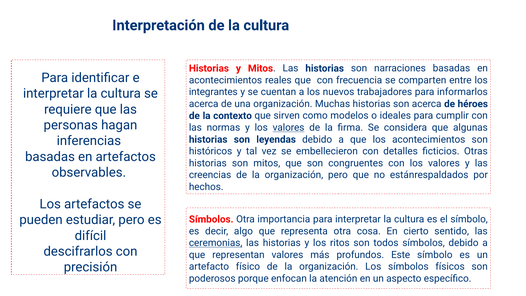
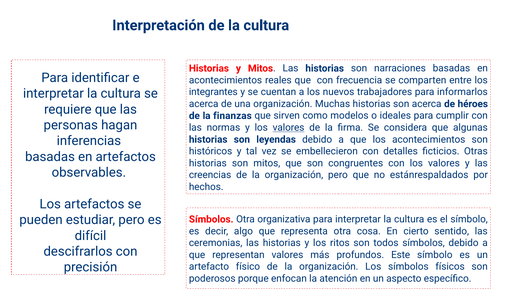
contexto: contexto -> finanzas
importancia: importancia -> organizativa
ceremonias underline: present -> none
